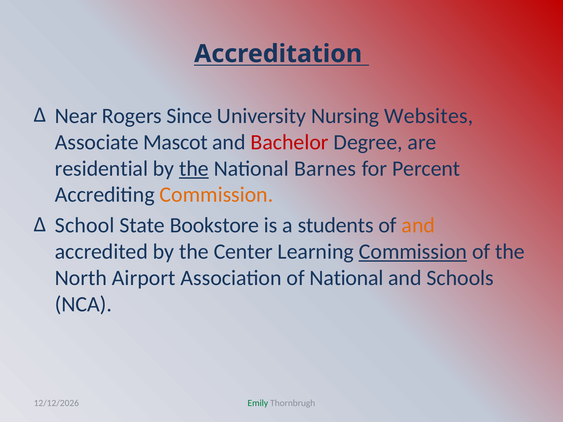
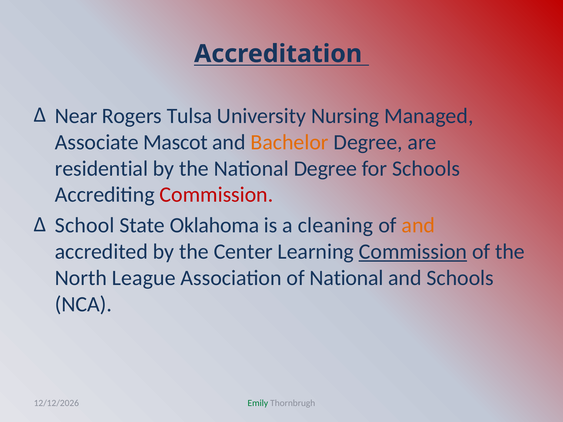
Since: Since -> Tulsa
Websites: Websites -> Managed
Bachelor colour: red -> orange
the at (194, 169) underline: present -> none
National Barnes: Barnes -> Degree
for Percent: Percent -> Schools
Commission at (216, 195) colour: orange -> red
Bookstore: Bookstore -> Oklahoma
students: students -> cleaning
Airport: Airport -> League
